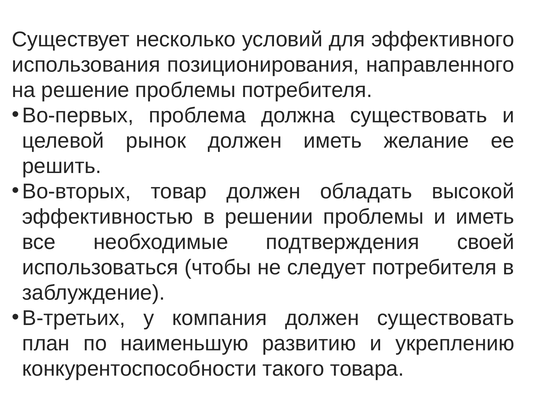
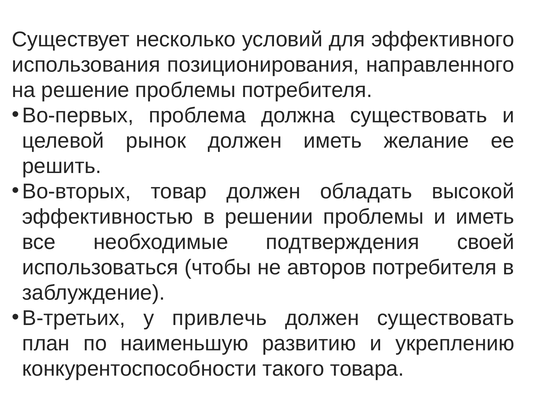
следует: следует -> авторов
компания: компания -> привлечь
